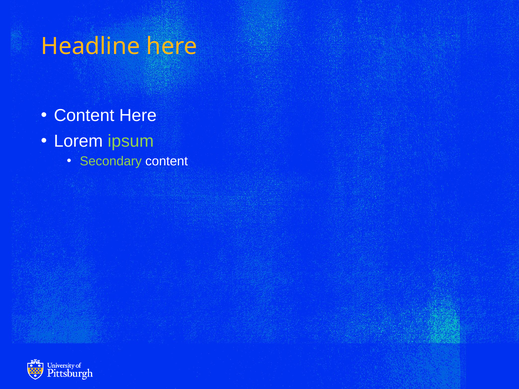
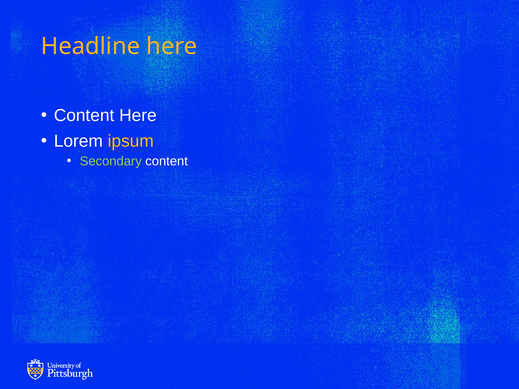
ipsum colour: light green -> yellow
